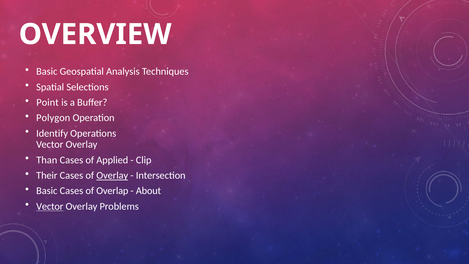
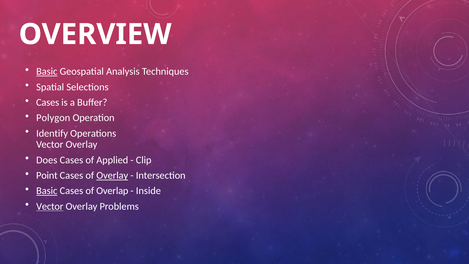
Basic at (47, 71) underline: none -> present
Point at (48, 102): Point -> Cases
Than: Than -> Does
Their: Their -> Point
Basic at (47, 191) underline: none -> present
About: About -> Inside
